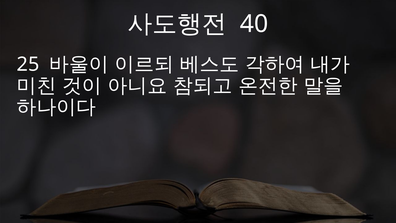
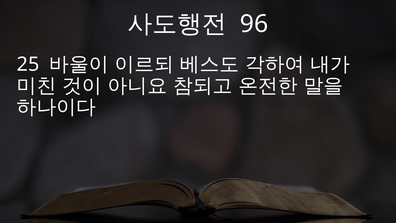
40: 40 -> 96
